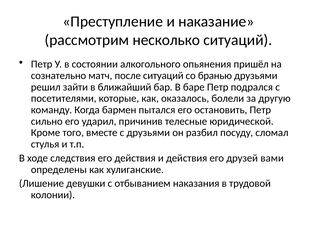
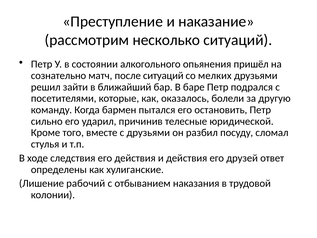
бранью: бранью -> мелких
вами: вами -> ответ
девушки: девушки -> рабочий
